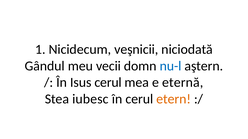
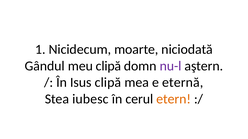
veşnicii: veşnicii -> moarte
meu vecii: vecii -> clipă
nu-l colour: blue -> purple
Isus cerul: cerul -> clipă
